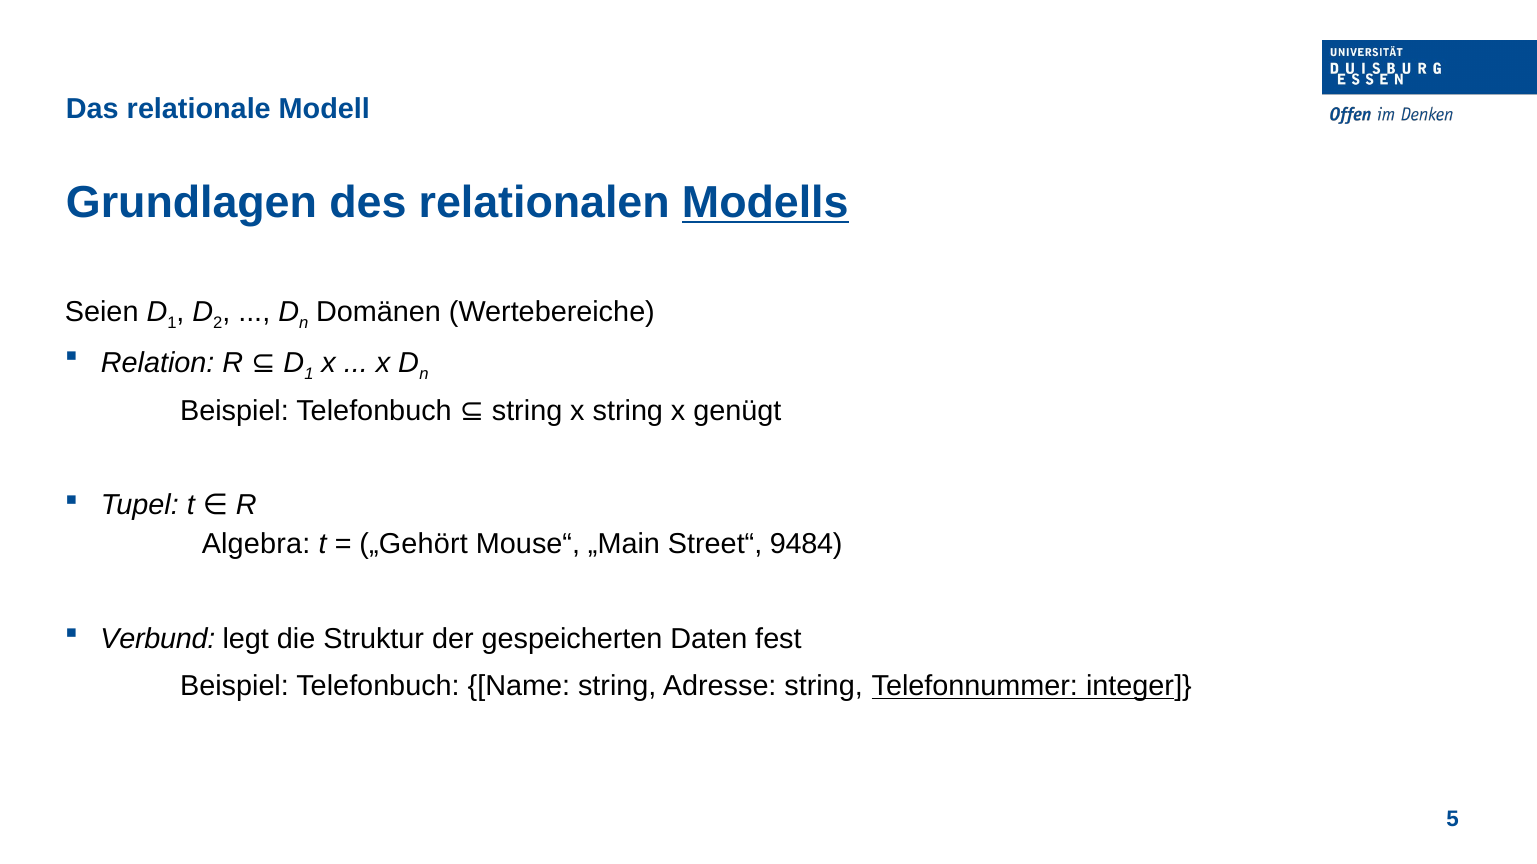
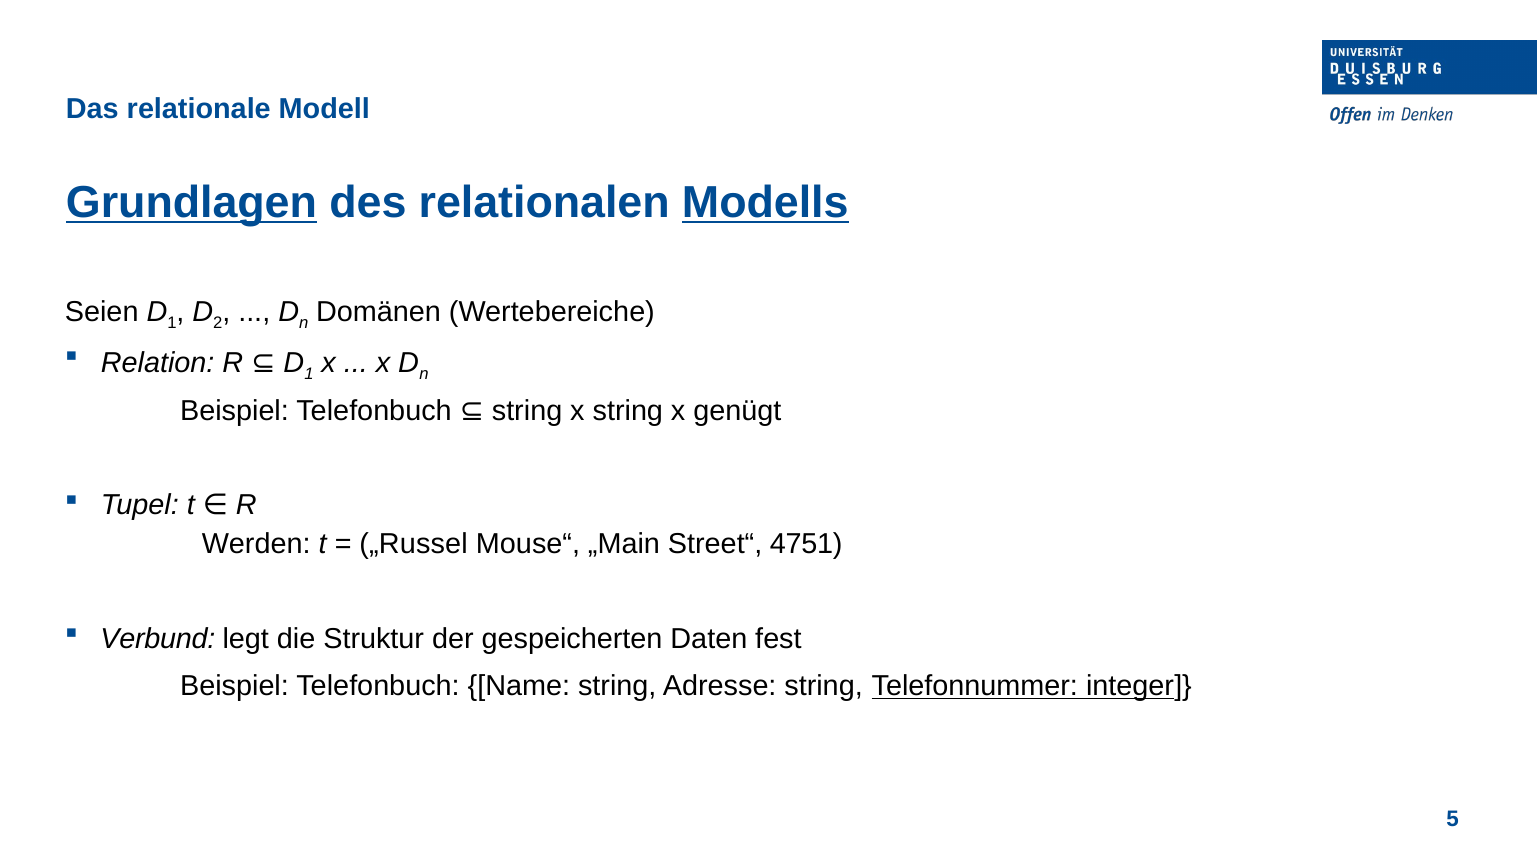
Grundlagen underline: none -> present
Algebra: Algebra -> Werden
„Gehört: „Gehört -> „Russel
9484: 9484 -> 4751
